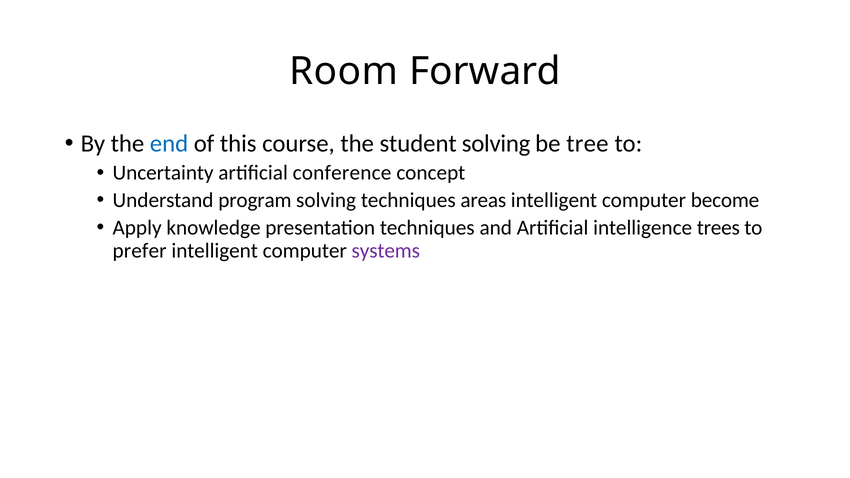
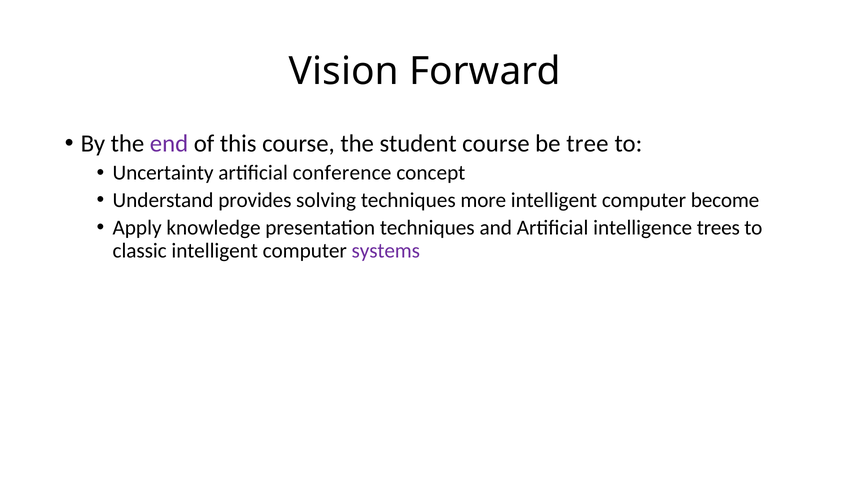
Room: Room -> Vision
end colour: blue -> purple
student solving: solving -> course
program: program -> provides
areas: areas -> more
prefer: prefer -> classic
